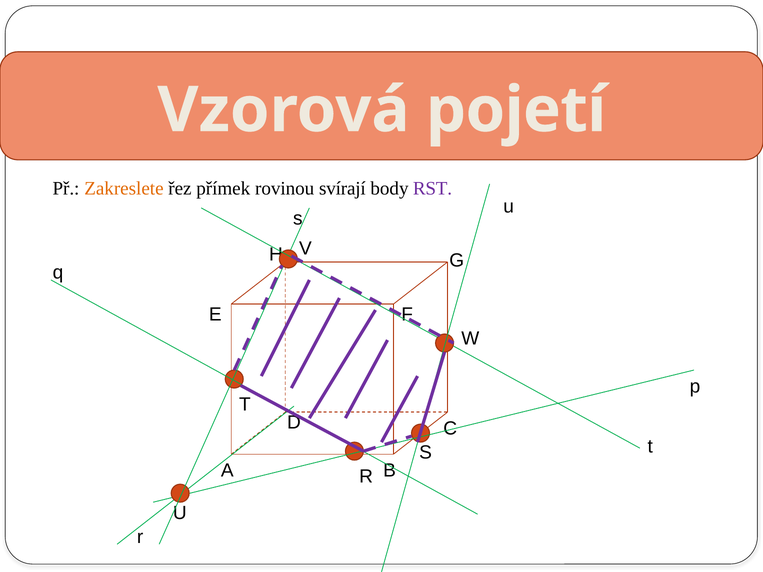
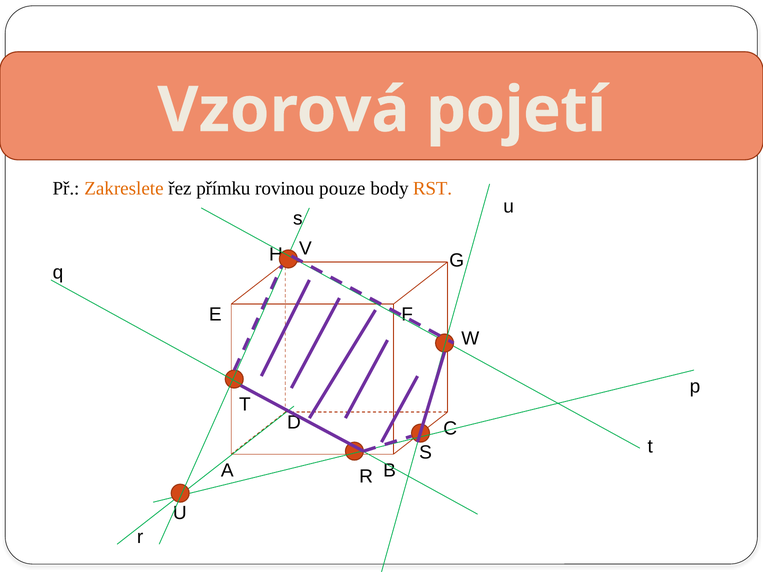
přímek: přímek -> přímku
svírají: svírají -> pouze
RST colour: purple -> orange
